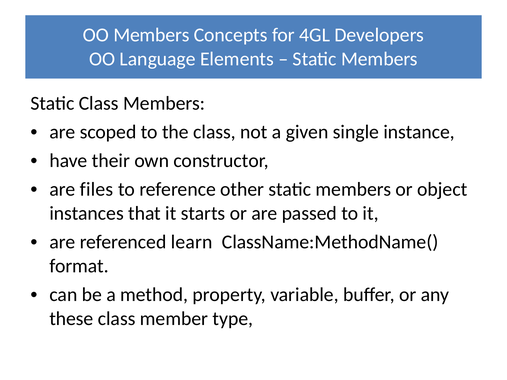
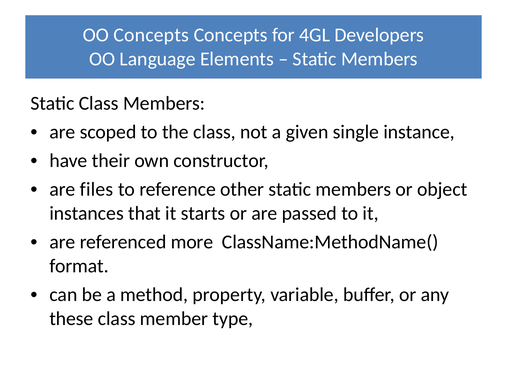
OO Members: Members -> Concepts
learn: learn -> more
